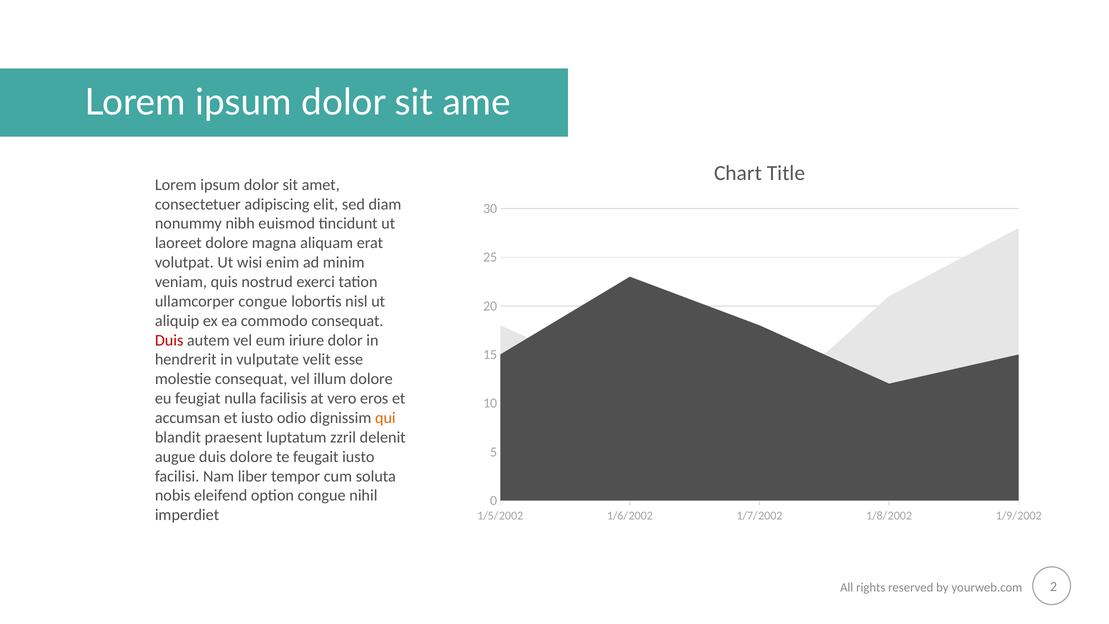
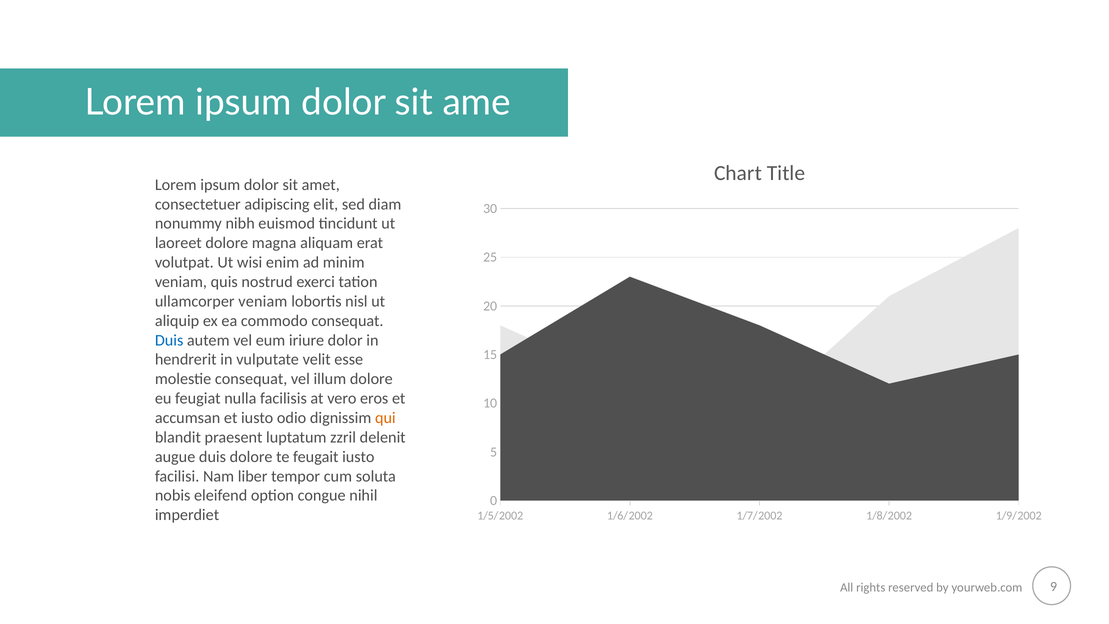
ullamcorper congue: congue -> veniam
Duis at (169, 340) colour: red -> blue
2: 2 -> 9
